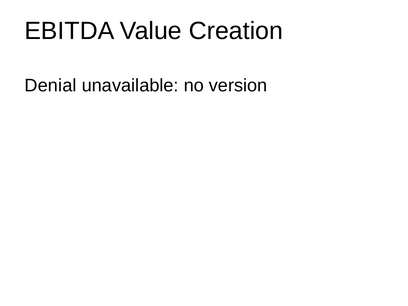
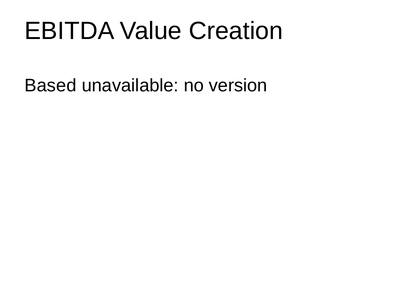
Denial: Denial -> Based
